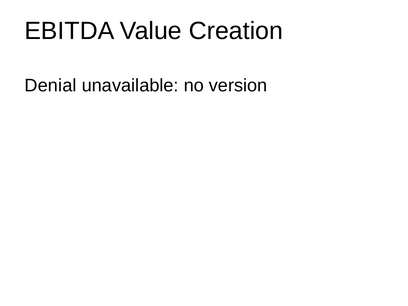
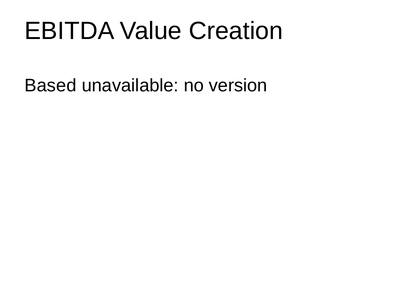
Denial: Denial -> Based
